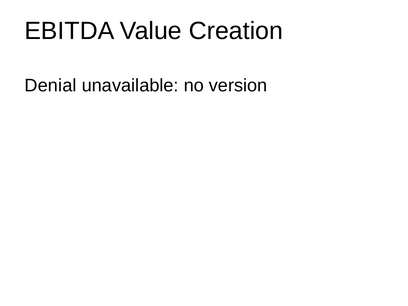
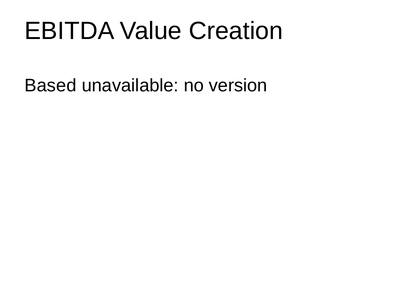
Denial: Denial -> Based
